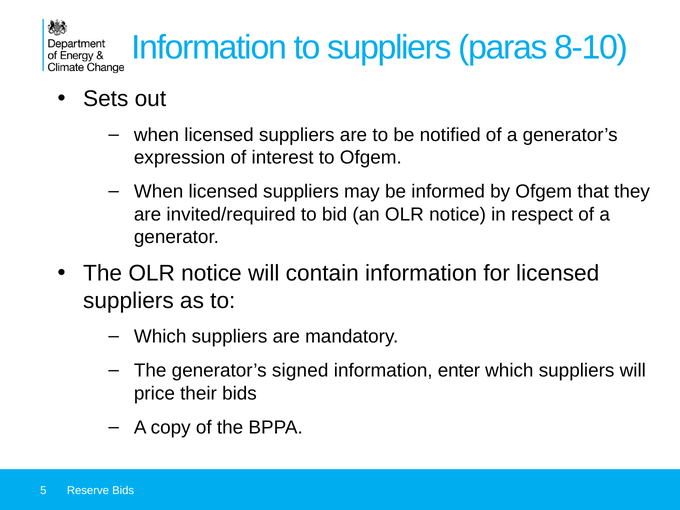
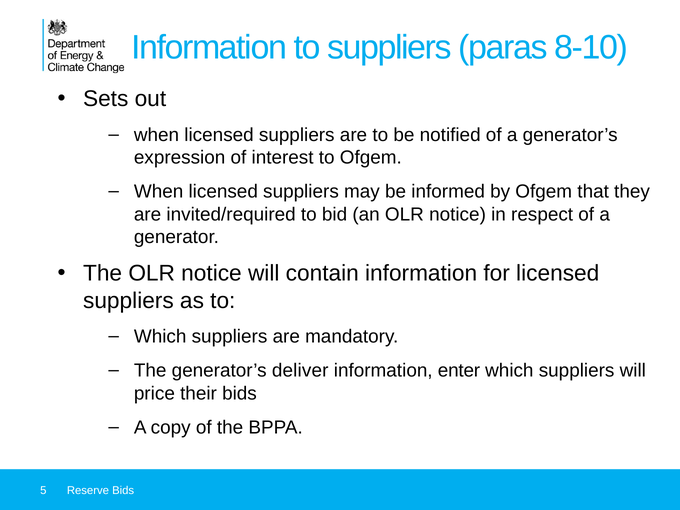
signed: signed -> deliver
